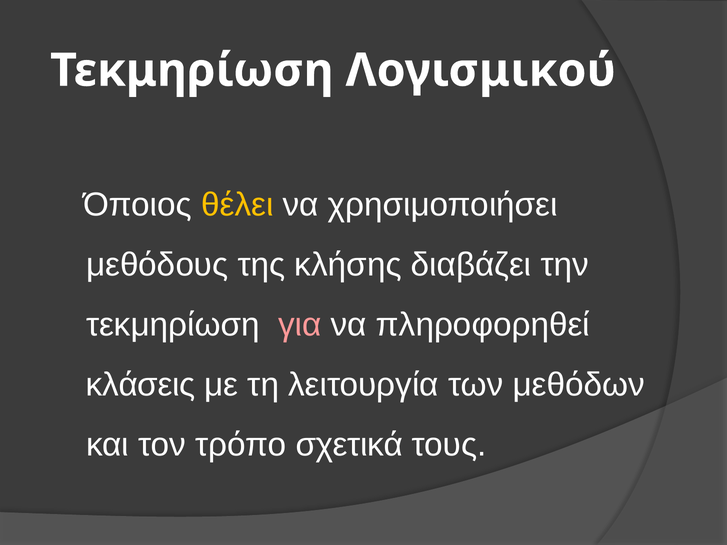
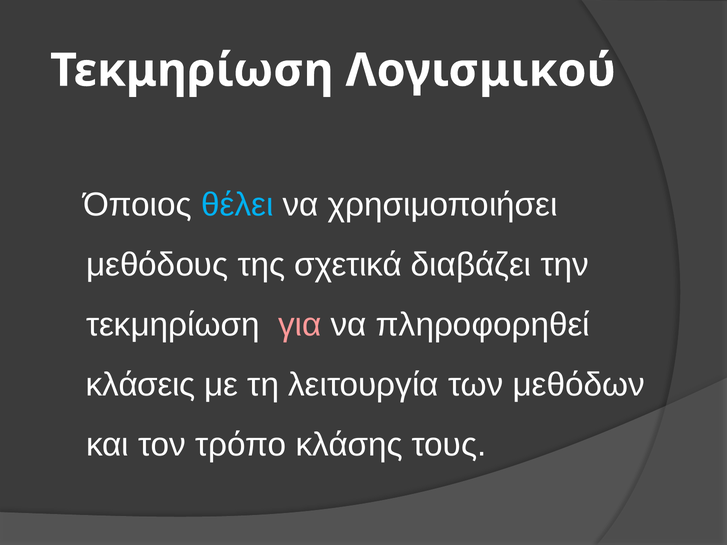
θέλει colour: yellow -> light blue
κλήσης: κλήσης -> σχετικά
σχετικά: σχετικά -> κλάσης
